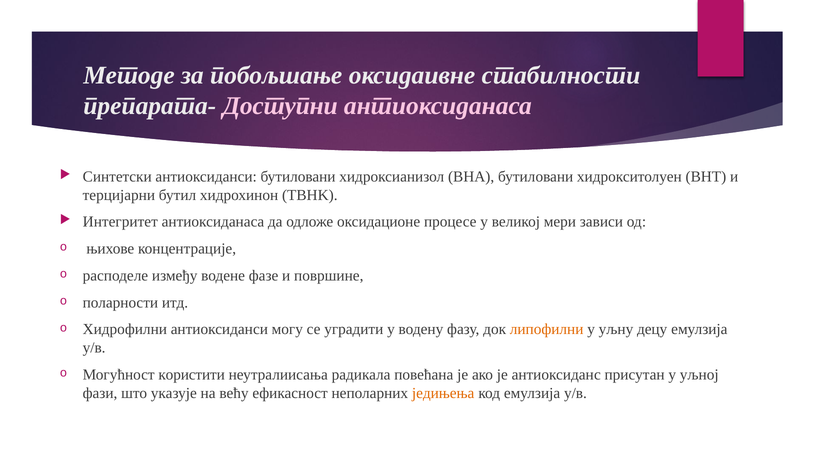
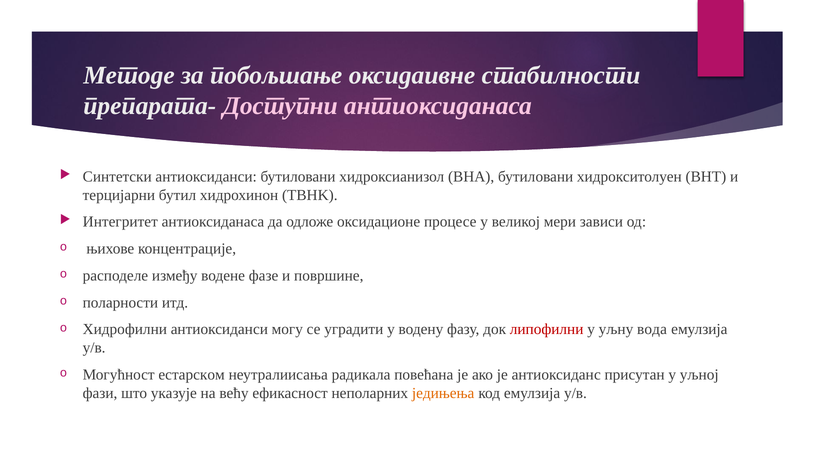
липофилни colour: orange -> red
децу: децу -> вода
користити: користити -> естарском
